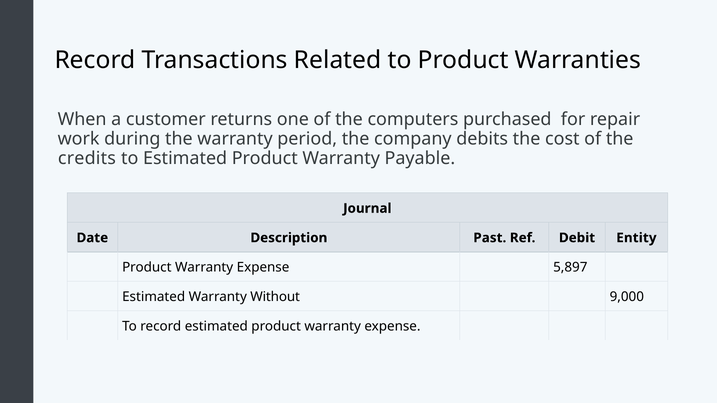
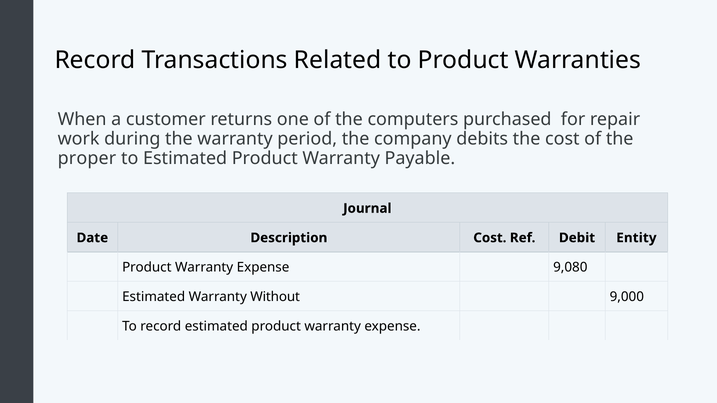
credits: credits -> proper
Description Past: Past -> Cost
5,897: 5,897 -> 9,080
